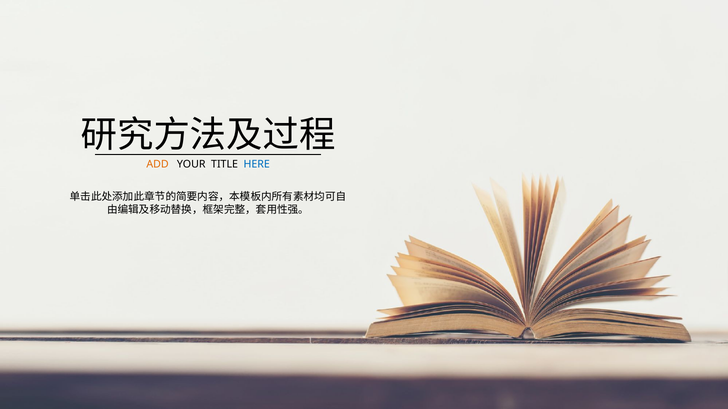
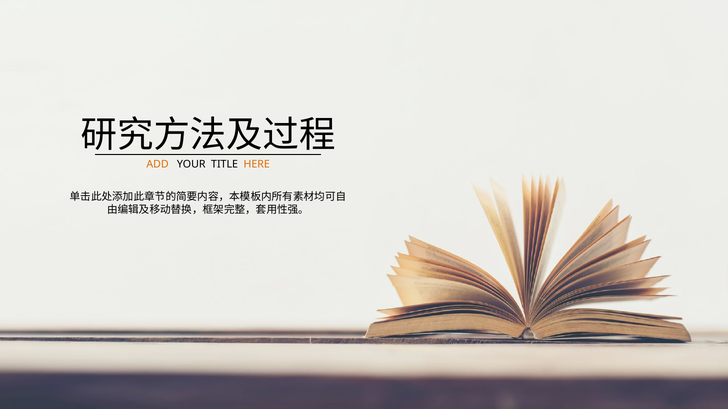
HERE colour: blue -> orange
